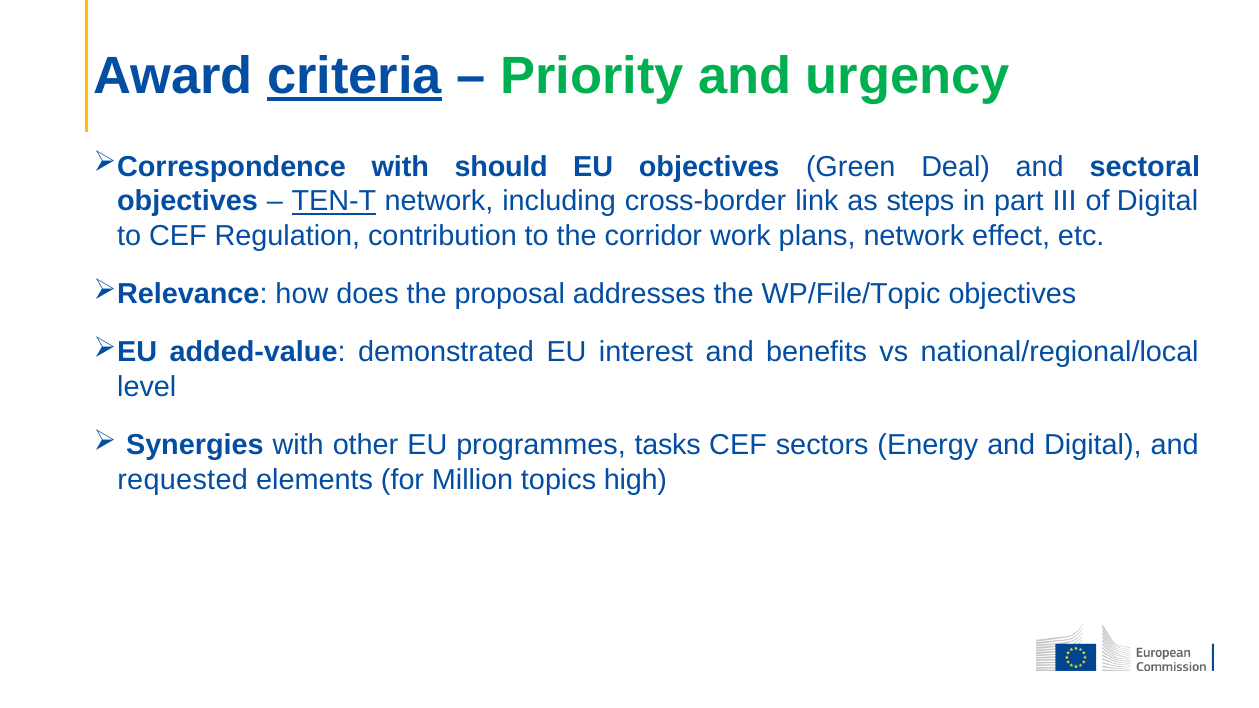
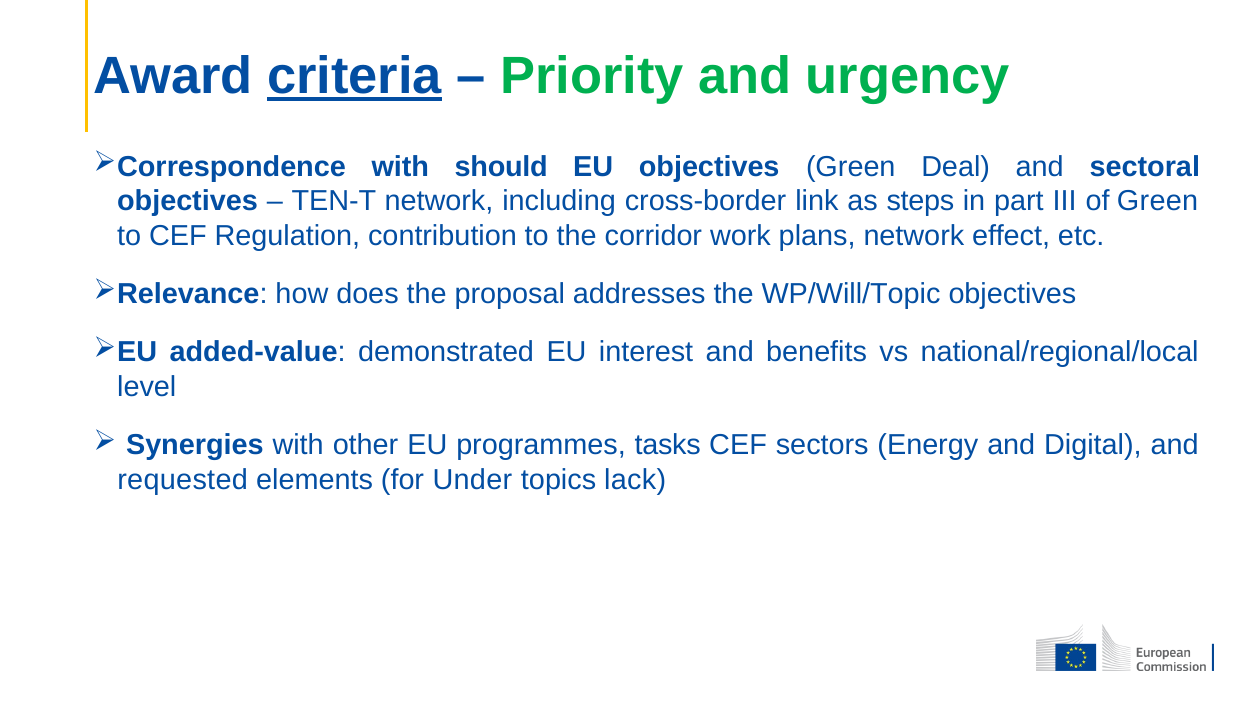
TEN-T underline: present -> none
of Digital: Digital -> Green
WP/File/Topic: WP/File/Topic -> WP/Will/Topic
Million: Million -> Under
high: high -> lack
